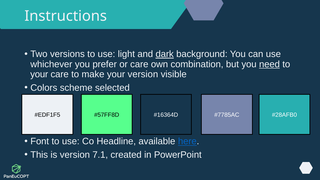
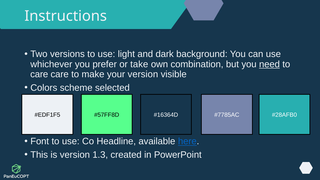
dark underline: present -> none
or care: care -> take
your at (39, 74): your -> care
7.1: 7.1 -> 1.3
